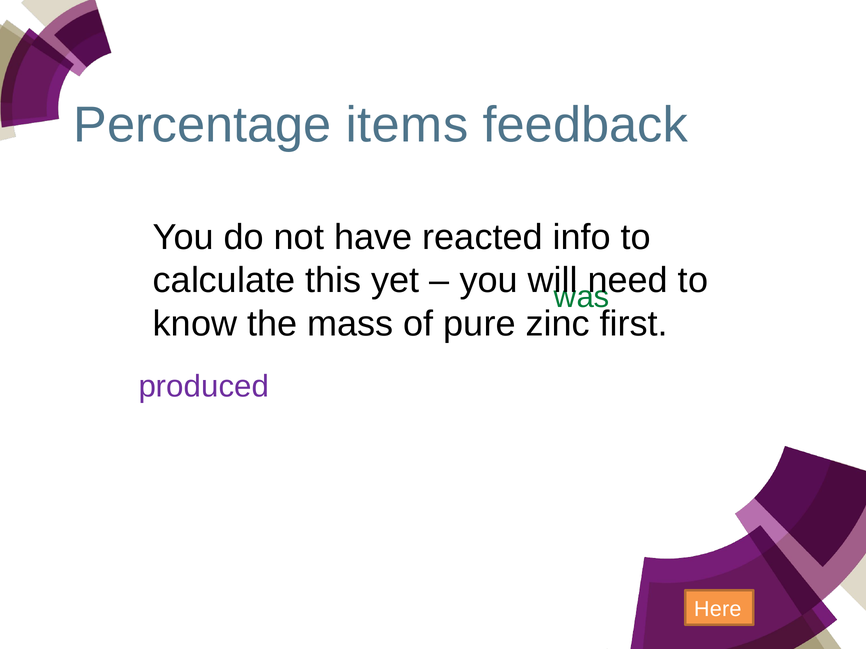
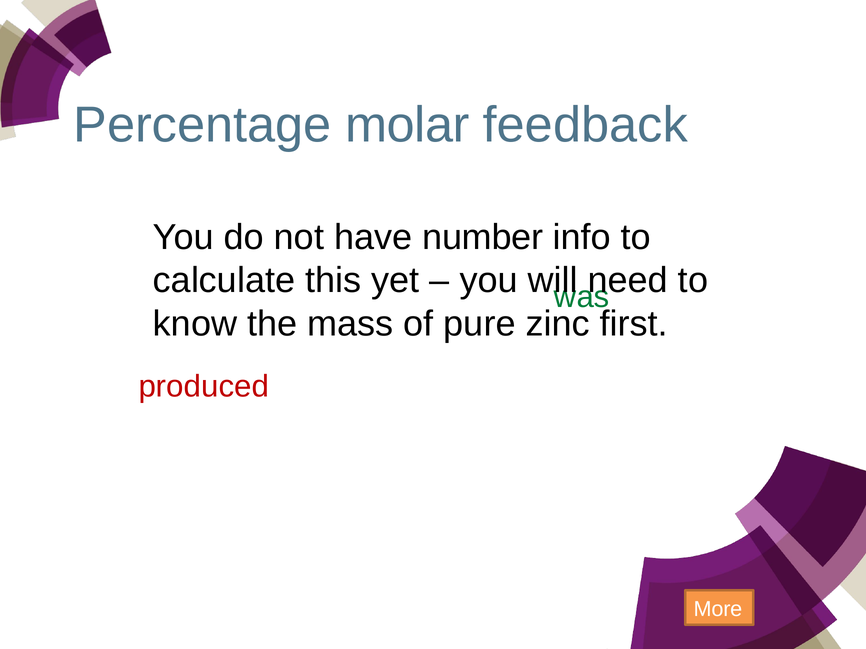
items: items -> molar
have reacted: reacted -> number
produced colour: purple -> red
Here: Here -> More
